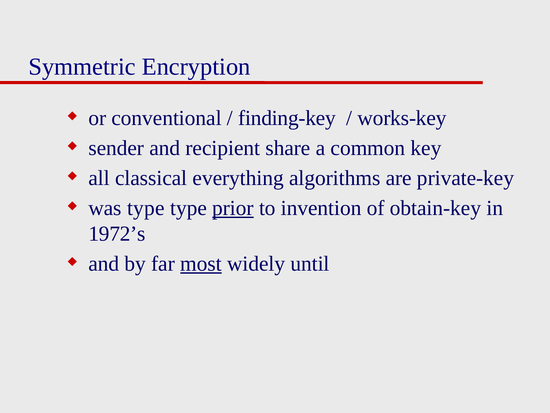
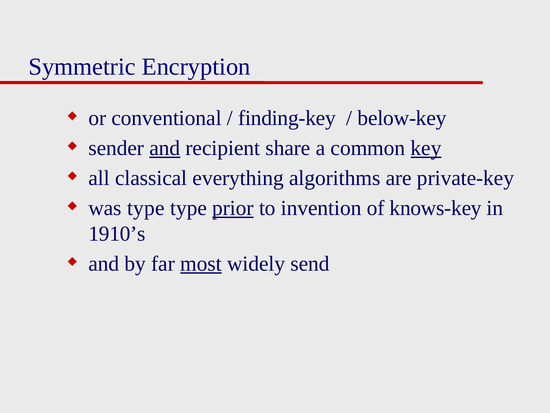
works-key: works-key -> below-key
and at (165, 148) underline: none -> present
key underline: none -> present
obtain-key: obtain-key -> knows-key
1972’s: 1972’s -> 1910’s
until: until -> send
